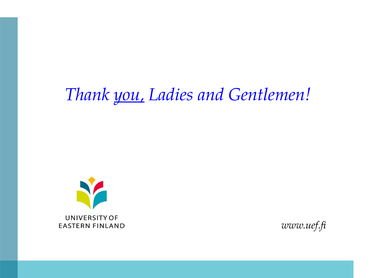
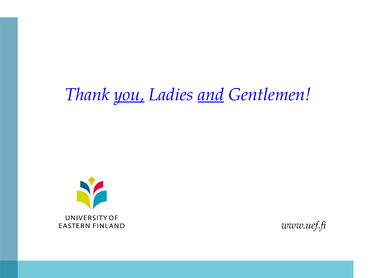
and underline: none -> present
